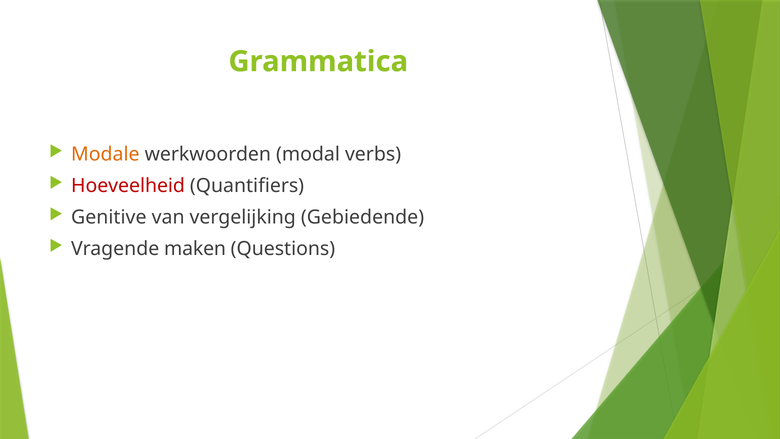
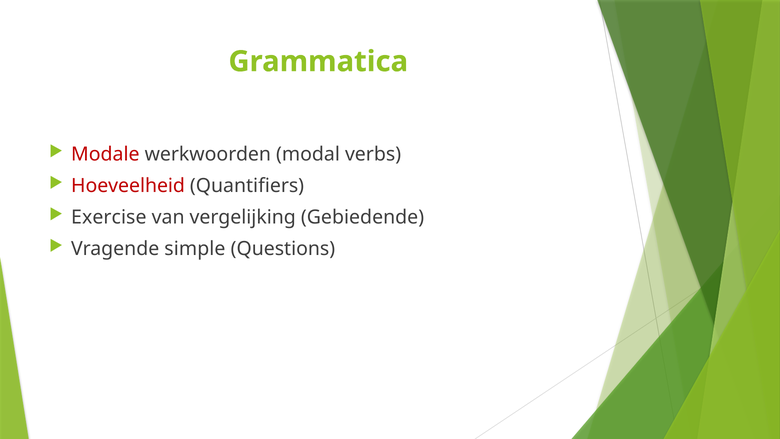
Modale colour: orange -> red
Genitive: Genitive -> Exercise
maken: maken -> simple
